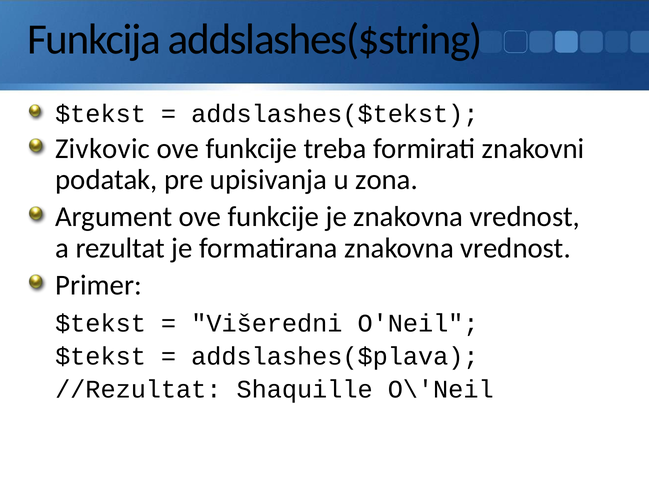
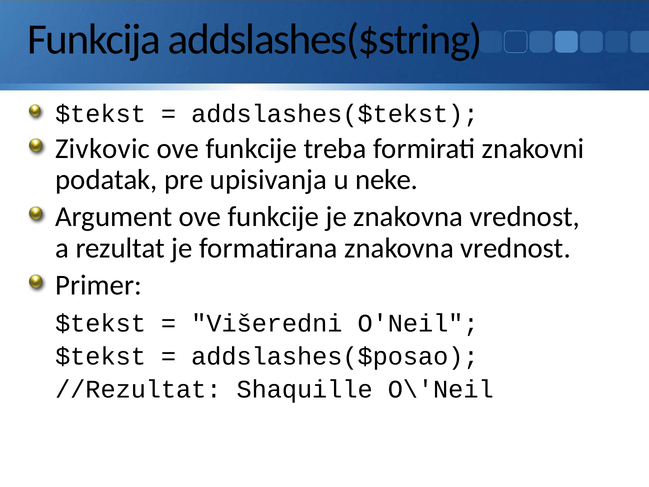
zona: zona -> neke
addslashes($plava: addslashes($plava -> addslashes($posao
